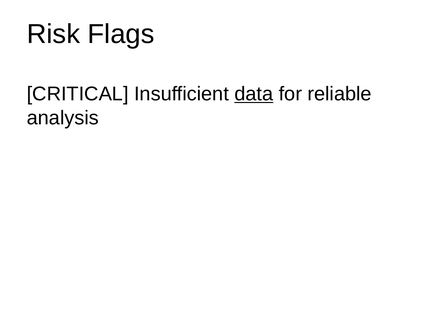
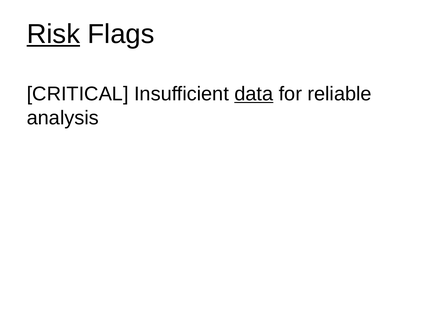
Risk underline: none -> present
